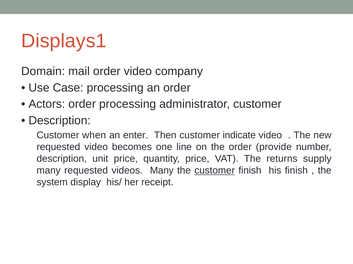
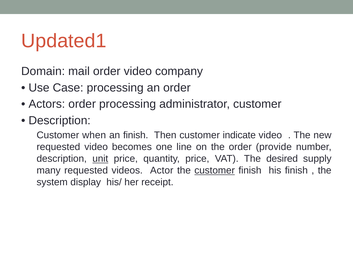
Displays1: Displays1 -> Updated1
an enter: enter -> finish
unit underline: none -> present
returns: returns -> desired
videos Many: Many -> Actor
